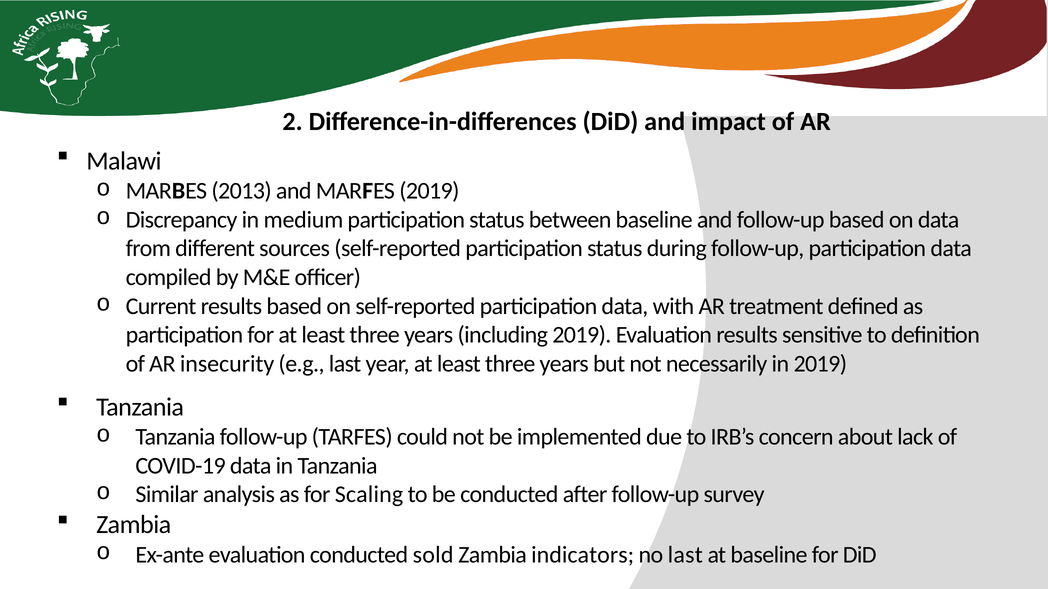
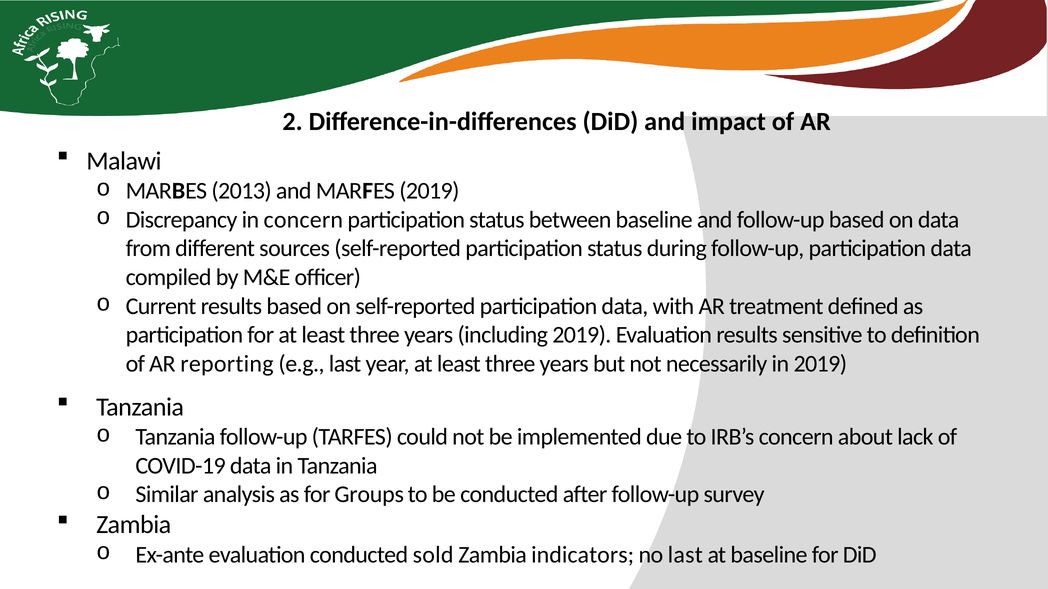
in medium: medium -> concern
insecurity: insecurity -> reporting
Scaling: Scaling -> Groups
